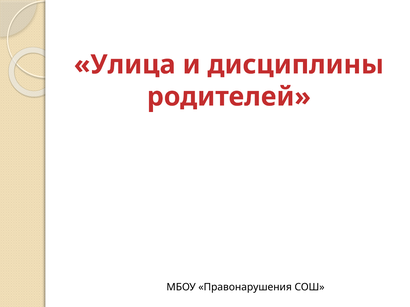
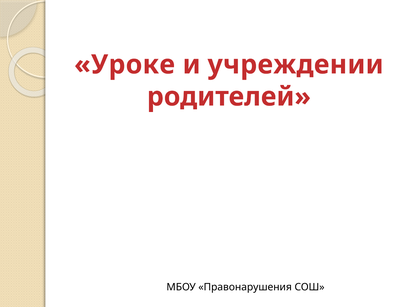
Улица: Улица -> Уроке
дисциплины: дисциплины -> учреждении
